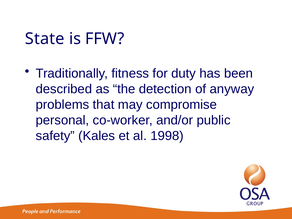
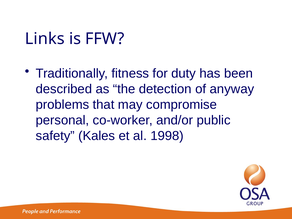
State: State -> Links
